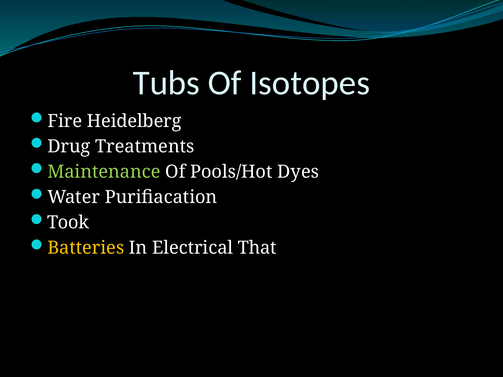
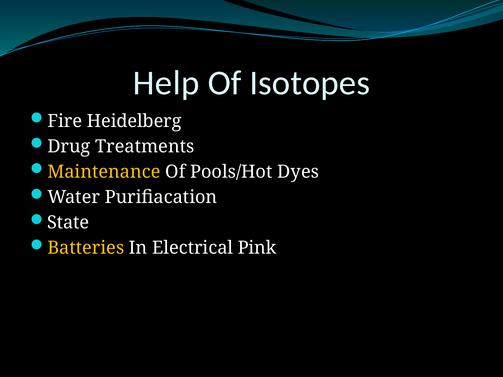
Tubs: Tubs -> Help
Maintenance colour: light green -> yellow
Took: Took -> State
That: That -> Pink
